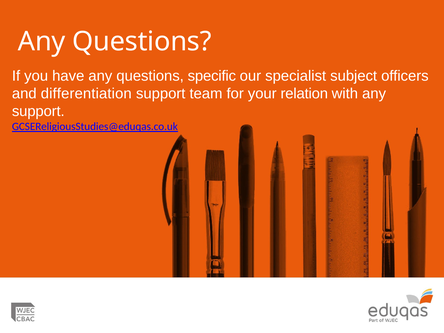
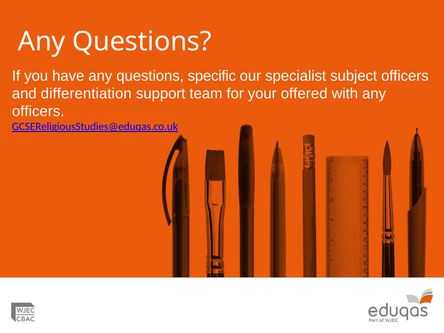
relation: relation -> offered
support at (38, 111): support -> officers
